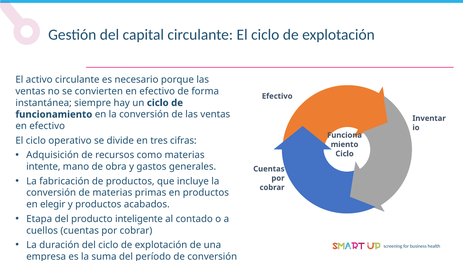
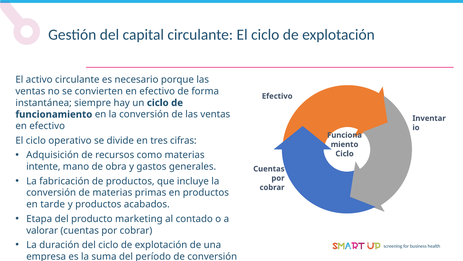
elegir: elegir -> tarde
inteligente: inteligente -> marketing
cuellos: cuellos -> valorar
